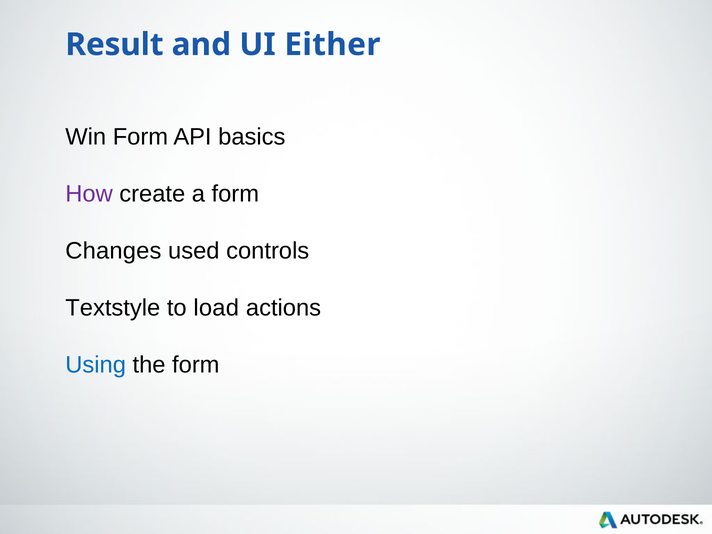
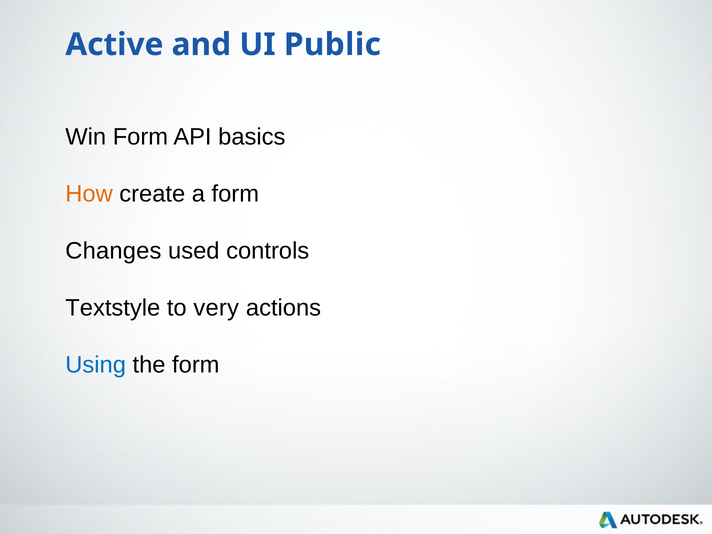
Result: Result -> Active
Either: Either -> Public
How colour: purple -> orange
load: load -> very
